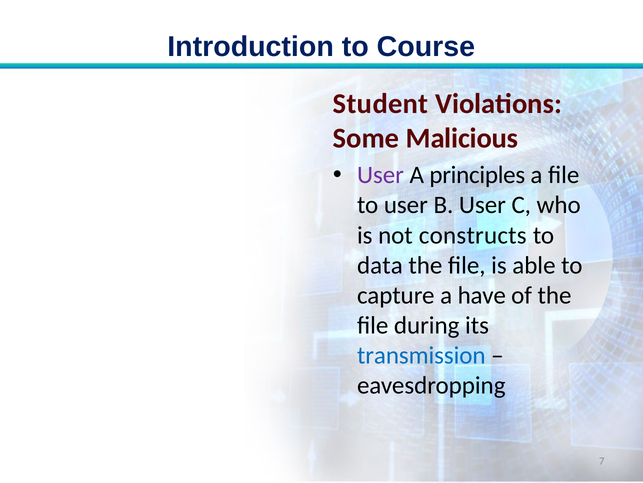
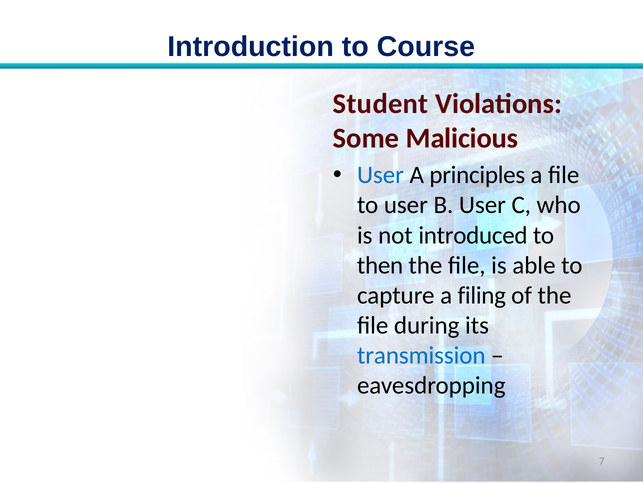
User at (380, 175) colour: purple -> blue
constructs: constructs -> introduced
data: data -> then
have: have -> filing
